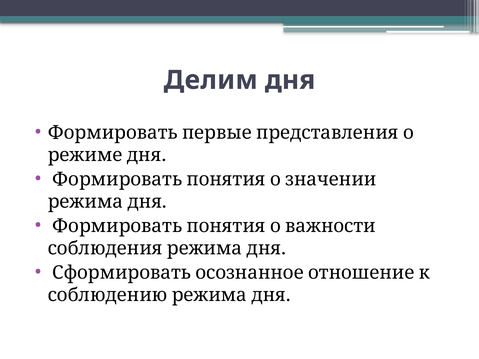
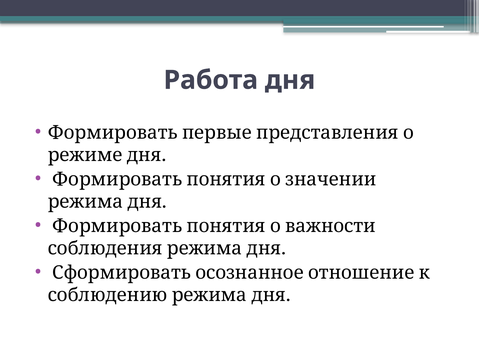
Делим: Делим -> Работа
